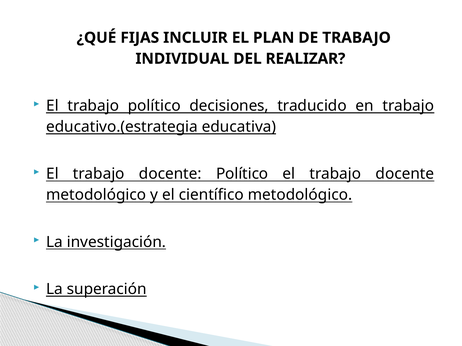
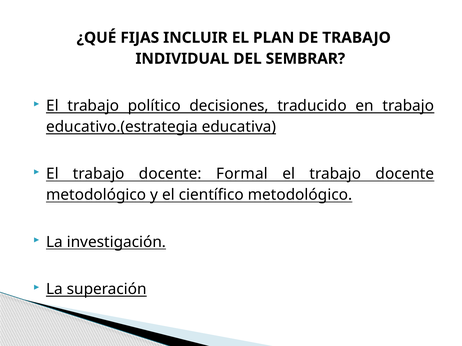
REALIZAR: REALIZAR -> SEMBRAR
docente Político: Político -> Formal
